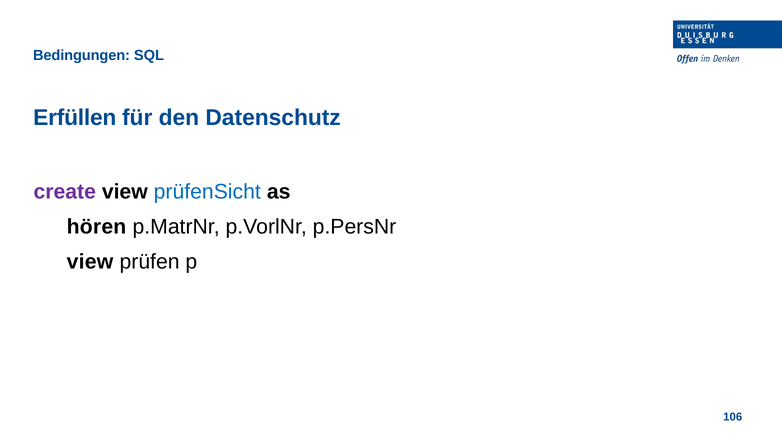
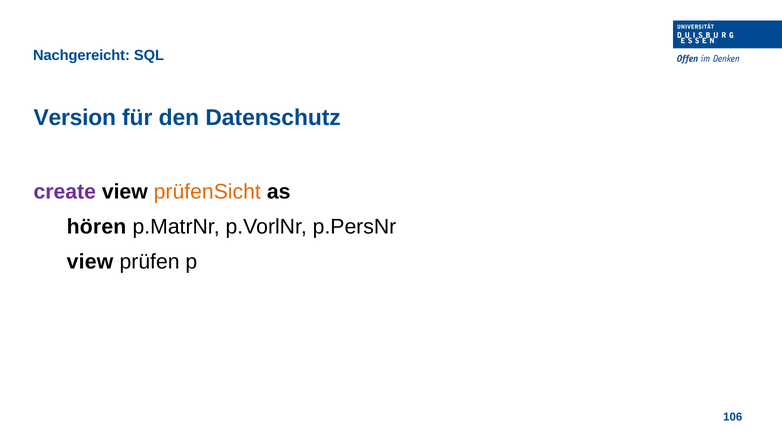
Bedingungen: Bedingungen -> Nachgereicht
Erfüllen: Erfüllen -> Version
prüfenSicht colour: blue -> orange
